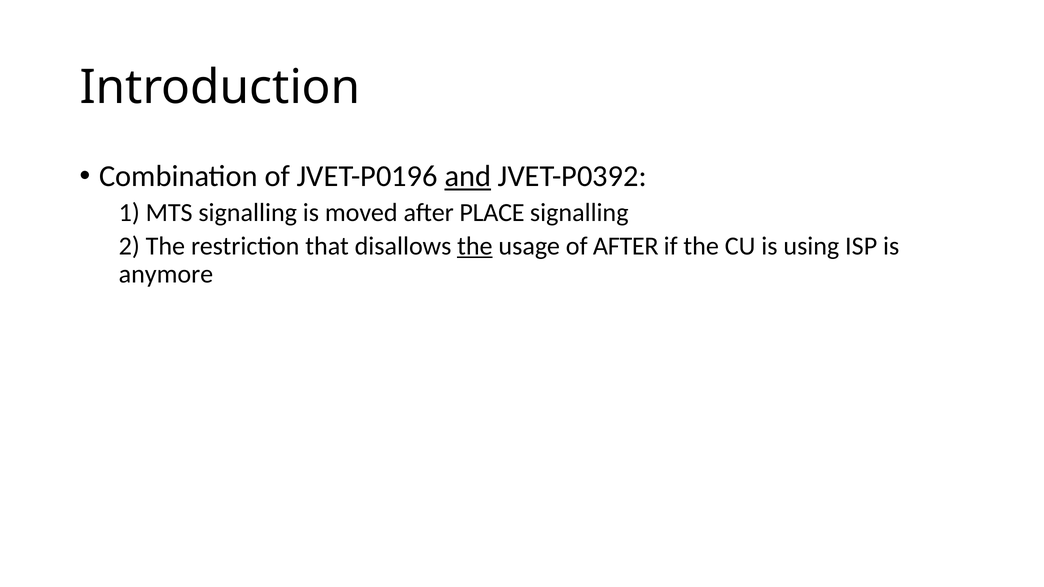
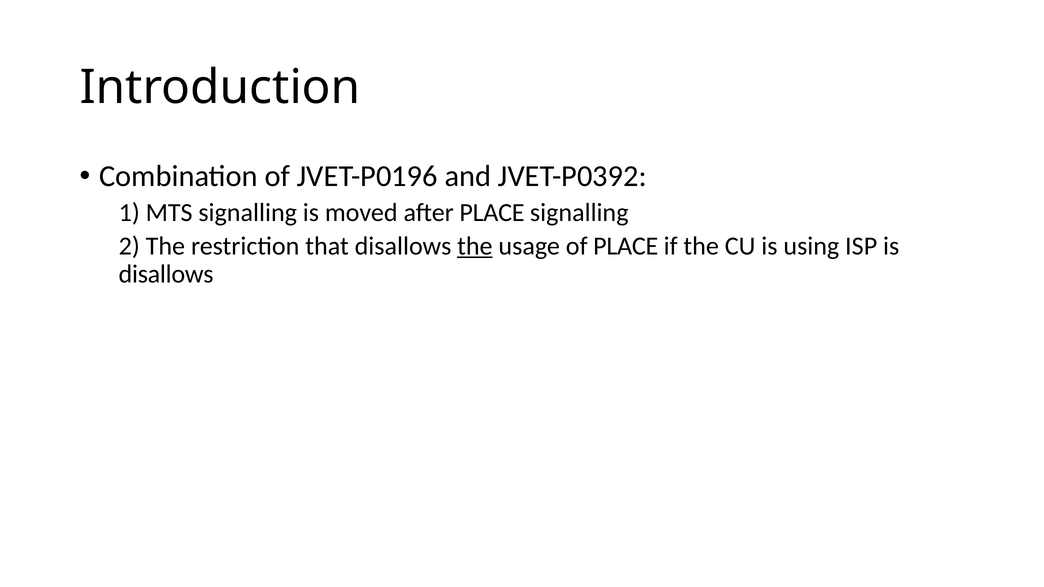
and underline: present -> none
of AFTER: AFTER -> PLACE
anymore at (166, 274): anymore -> disallows
